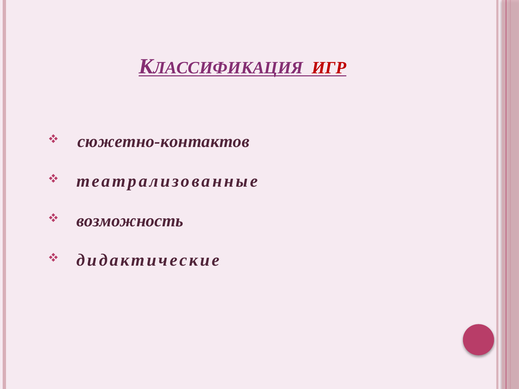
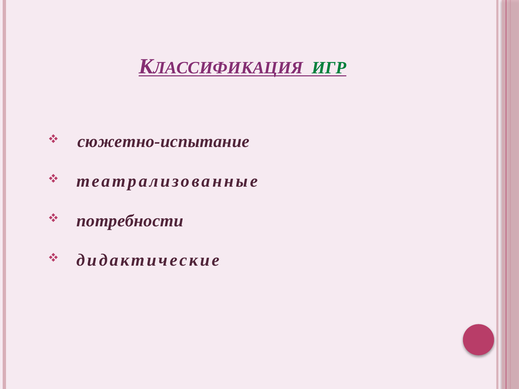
ИГР colour: red -> green
сюжетно-контактов: сюжетно-контактов -> сюжетно-испытание
возможность: возможность -> потребности
